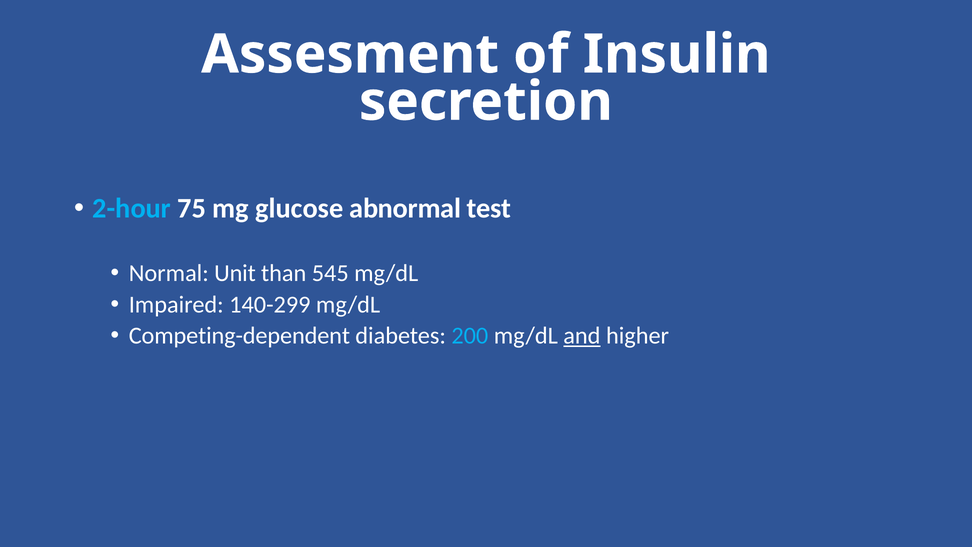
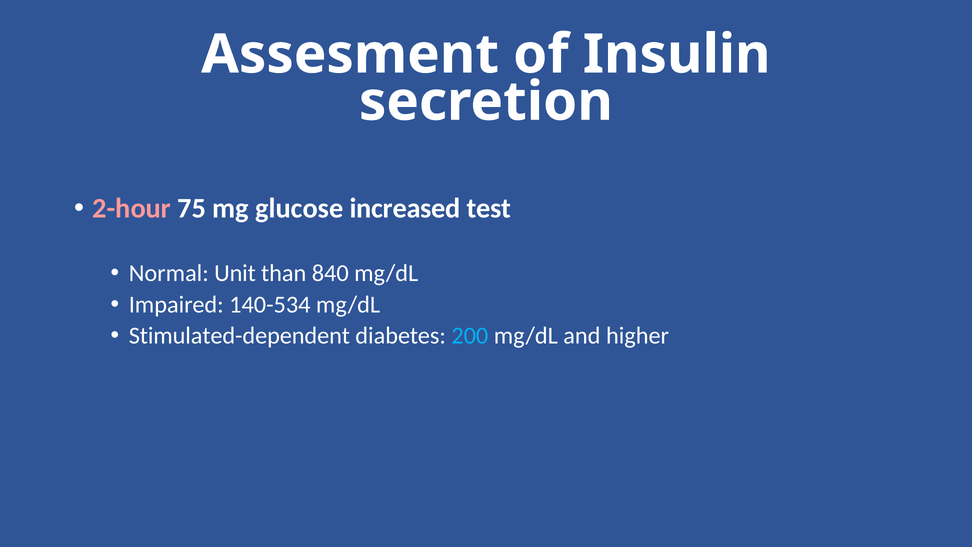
2-hour colour: light blue -> pink
abnormal: abnormal -> increased
545: 545 -> 840
140-299: 140-299 -> 140-534
Competing-dependent: Competing-dependent -> Stimulated-dependent
and underline: present -> none
